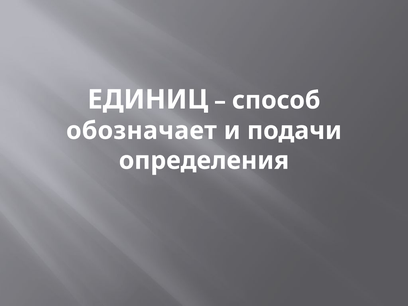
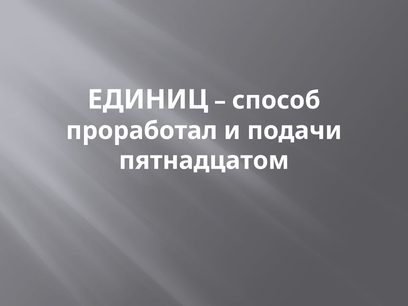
обозначает: обозначает -> проработал
определения: определения -> пятнадцатом
